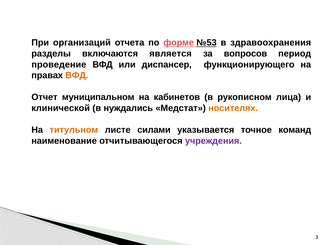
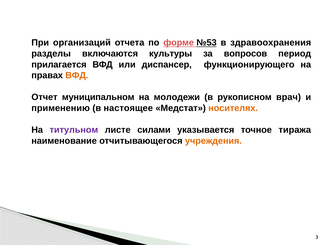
является: является -> культуры
проведение: проведение -> прилагается
кабинетов: кабинетов -> молодежи
лица: лица -> врач
клинической: клинической -> применению
нуждались: нуждались -> настоящее
титульном colour: orange -> purple
команд: команд -> тиража
учреждения colour: purple -> orange
